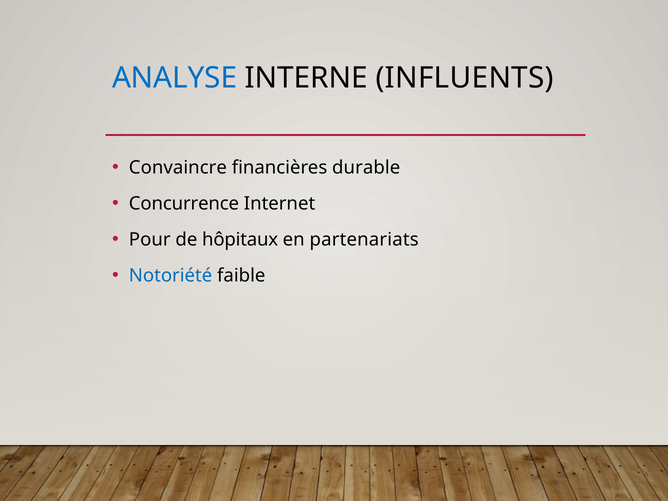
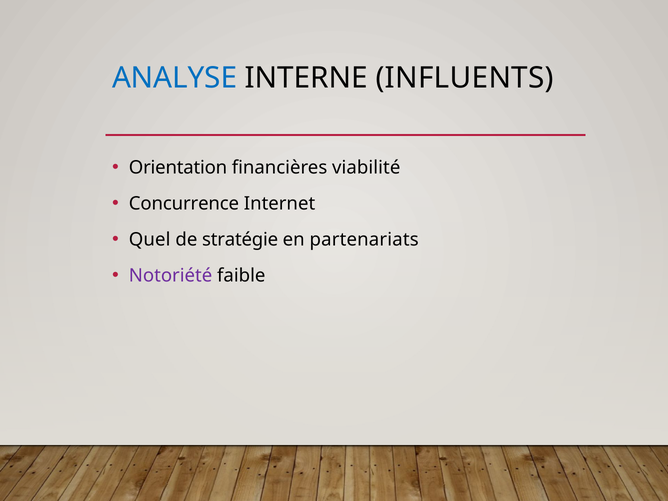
Convaincre: Convaincre -> Orientation
durable: durable -> viabilité
Pour: Pour -> Quel
hôpitaux: hôpitaux -> stratégie
Notoriété colour: blue -> purple
